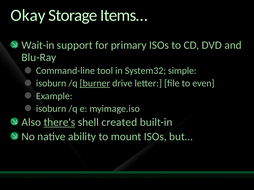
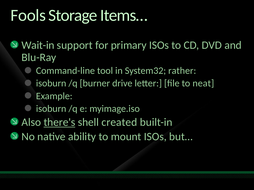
Okay: Okay -> Fools
simple: simple -> rather
burner underline: present -> none
even: even -> neat
